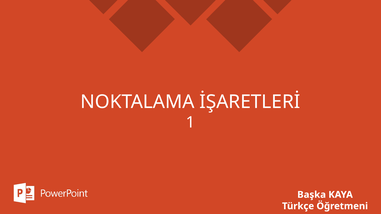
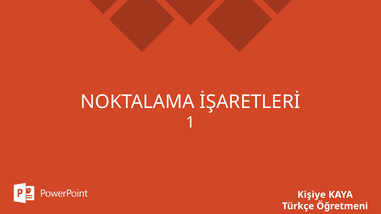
Başka: Başka -> Kişiye
